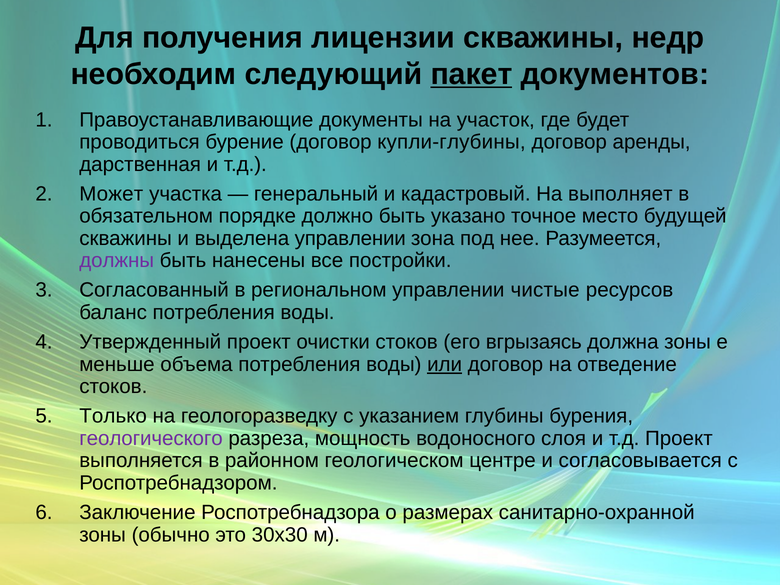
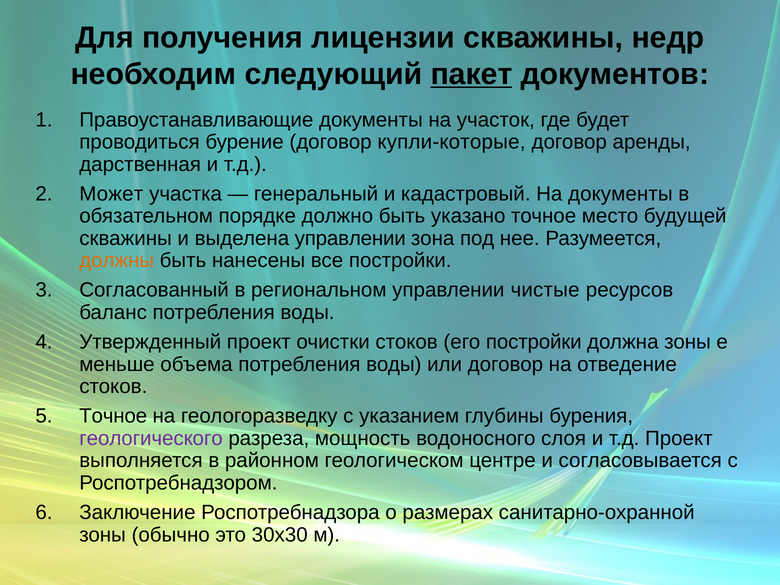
купли-глубины: купли-глубины -> купли-которые
На выполняет: выполняет -> документы
должны colour: purple -> orange
его вгрызаясь: вгрызаясь -> постройки
или underline: present -> none
Только at (113, 416): Только -> Точное
